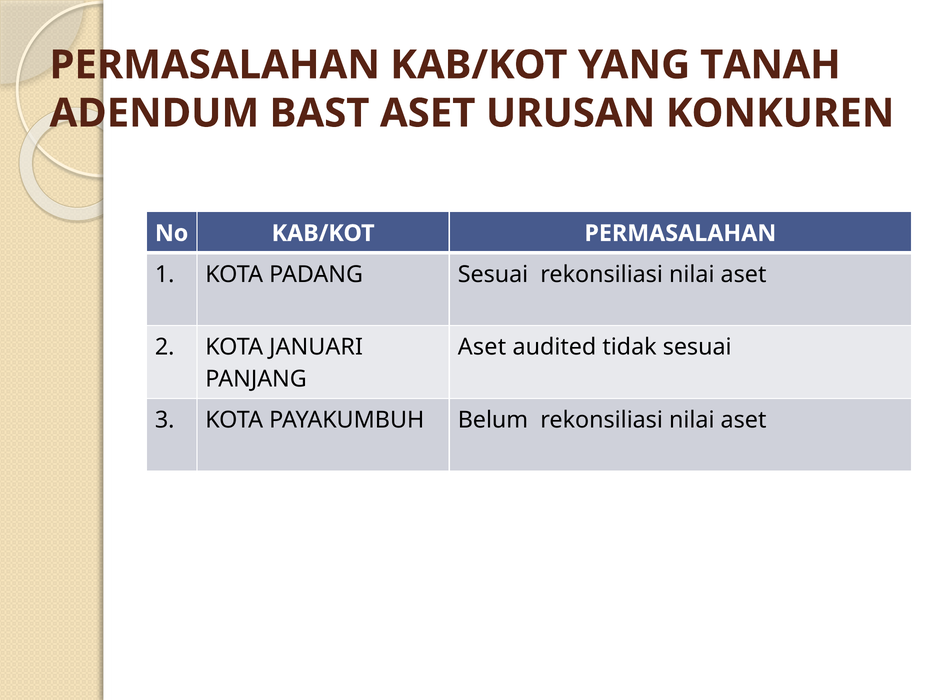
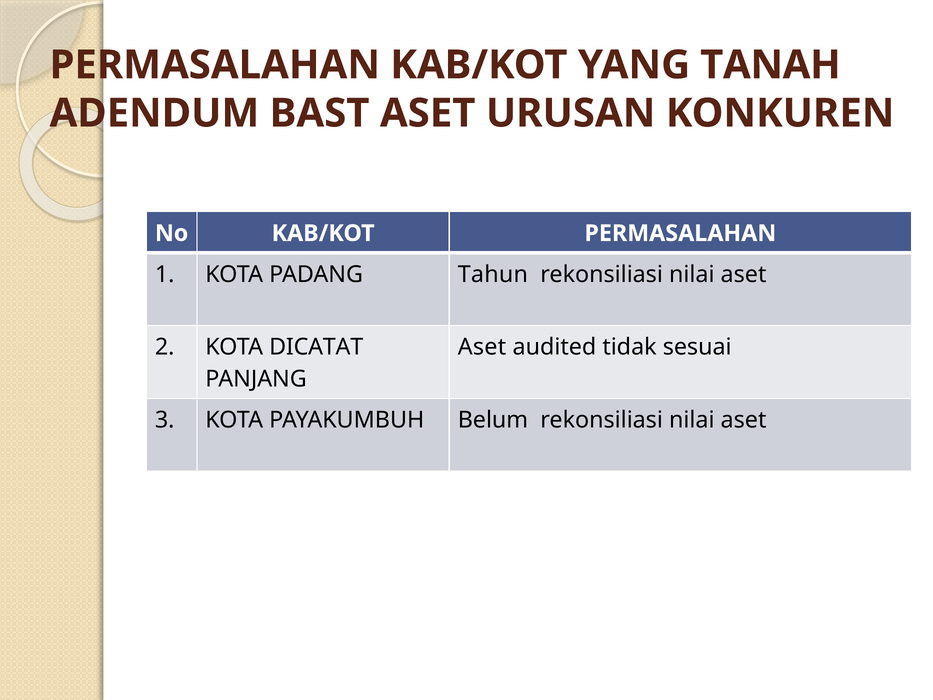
PADANG Sesuai: Sesuai -> Tahun
JANUARI: JANUARI -> DICATAT
